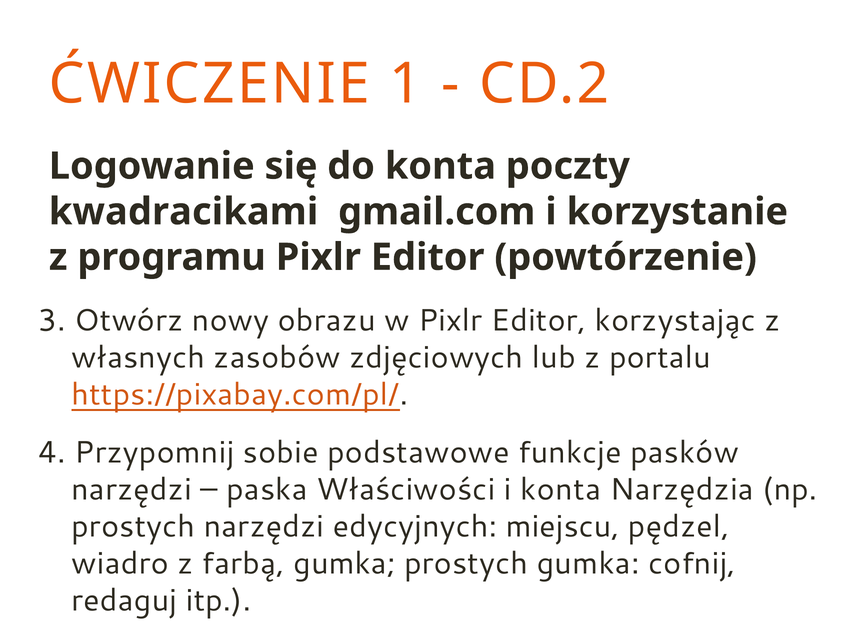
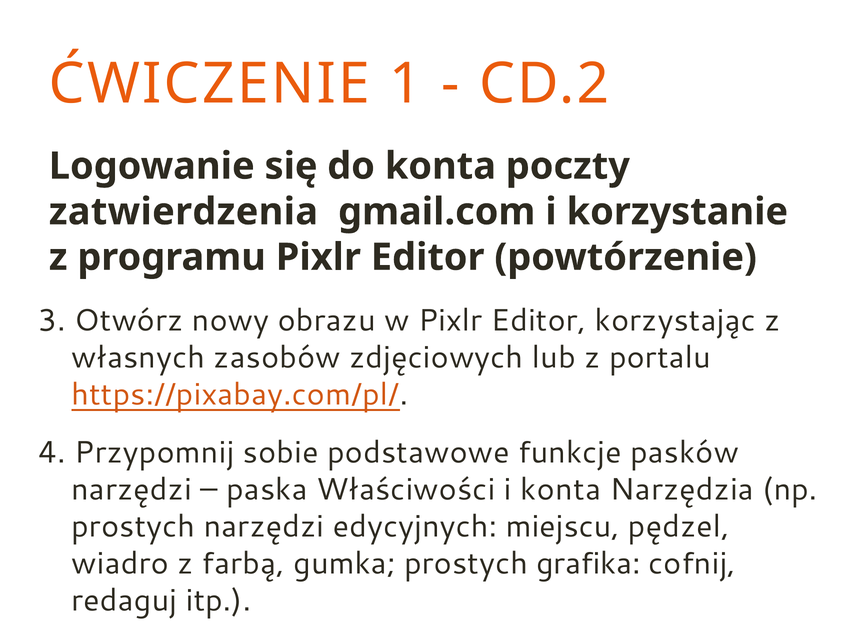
kwadracikami: kwadracikami -> zatwierdzenia
prostych gumka: gumka -> grafika
